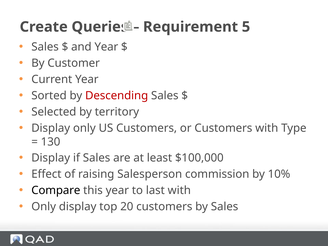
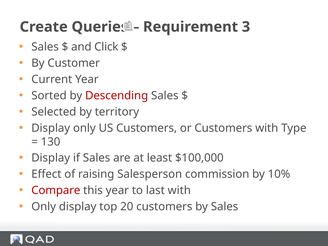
5: 5 -> 3
and Year: Year -> Click
Compare colour: black -> red
